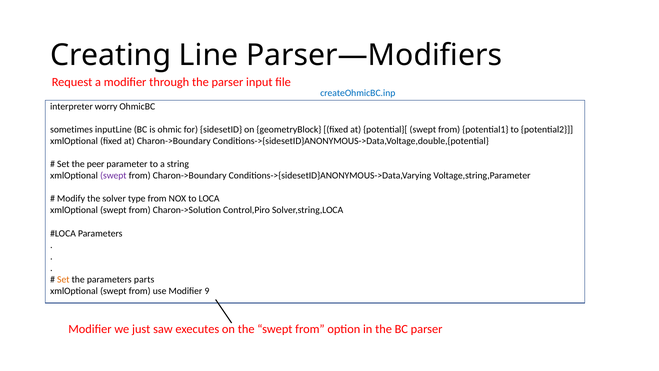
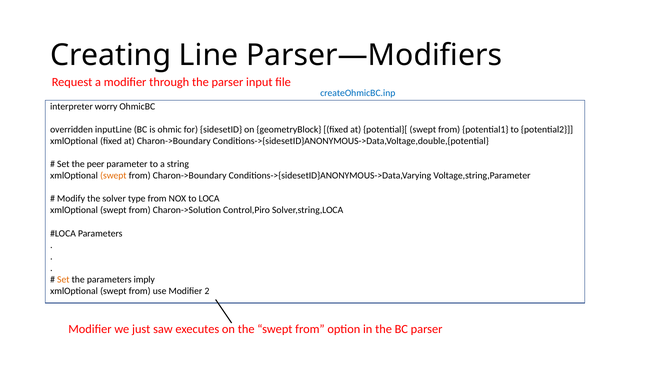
sometimes: sometimes -> overridden
swept at (113, 175) colour: purple -> orange
parts: parts -> imply
9: 9 -> 2
